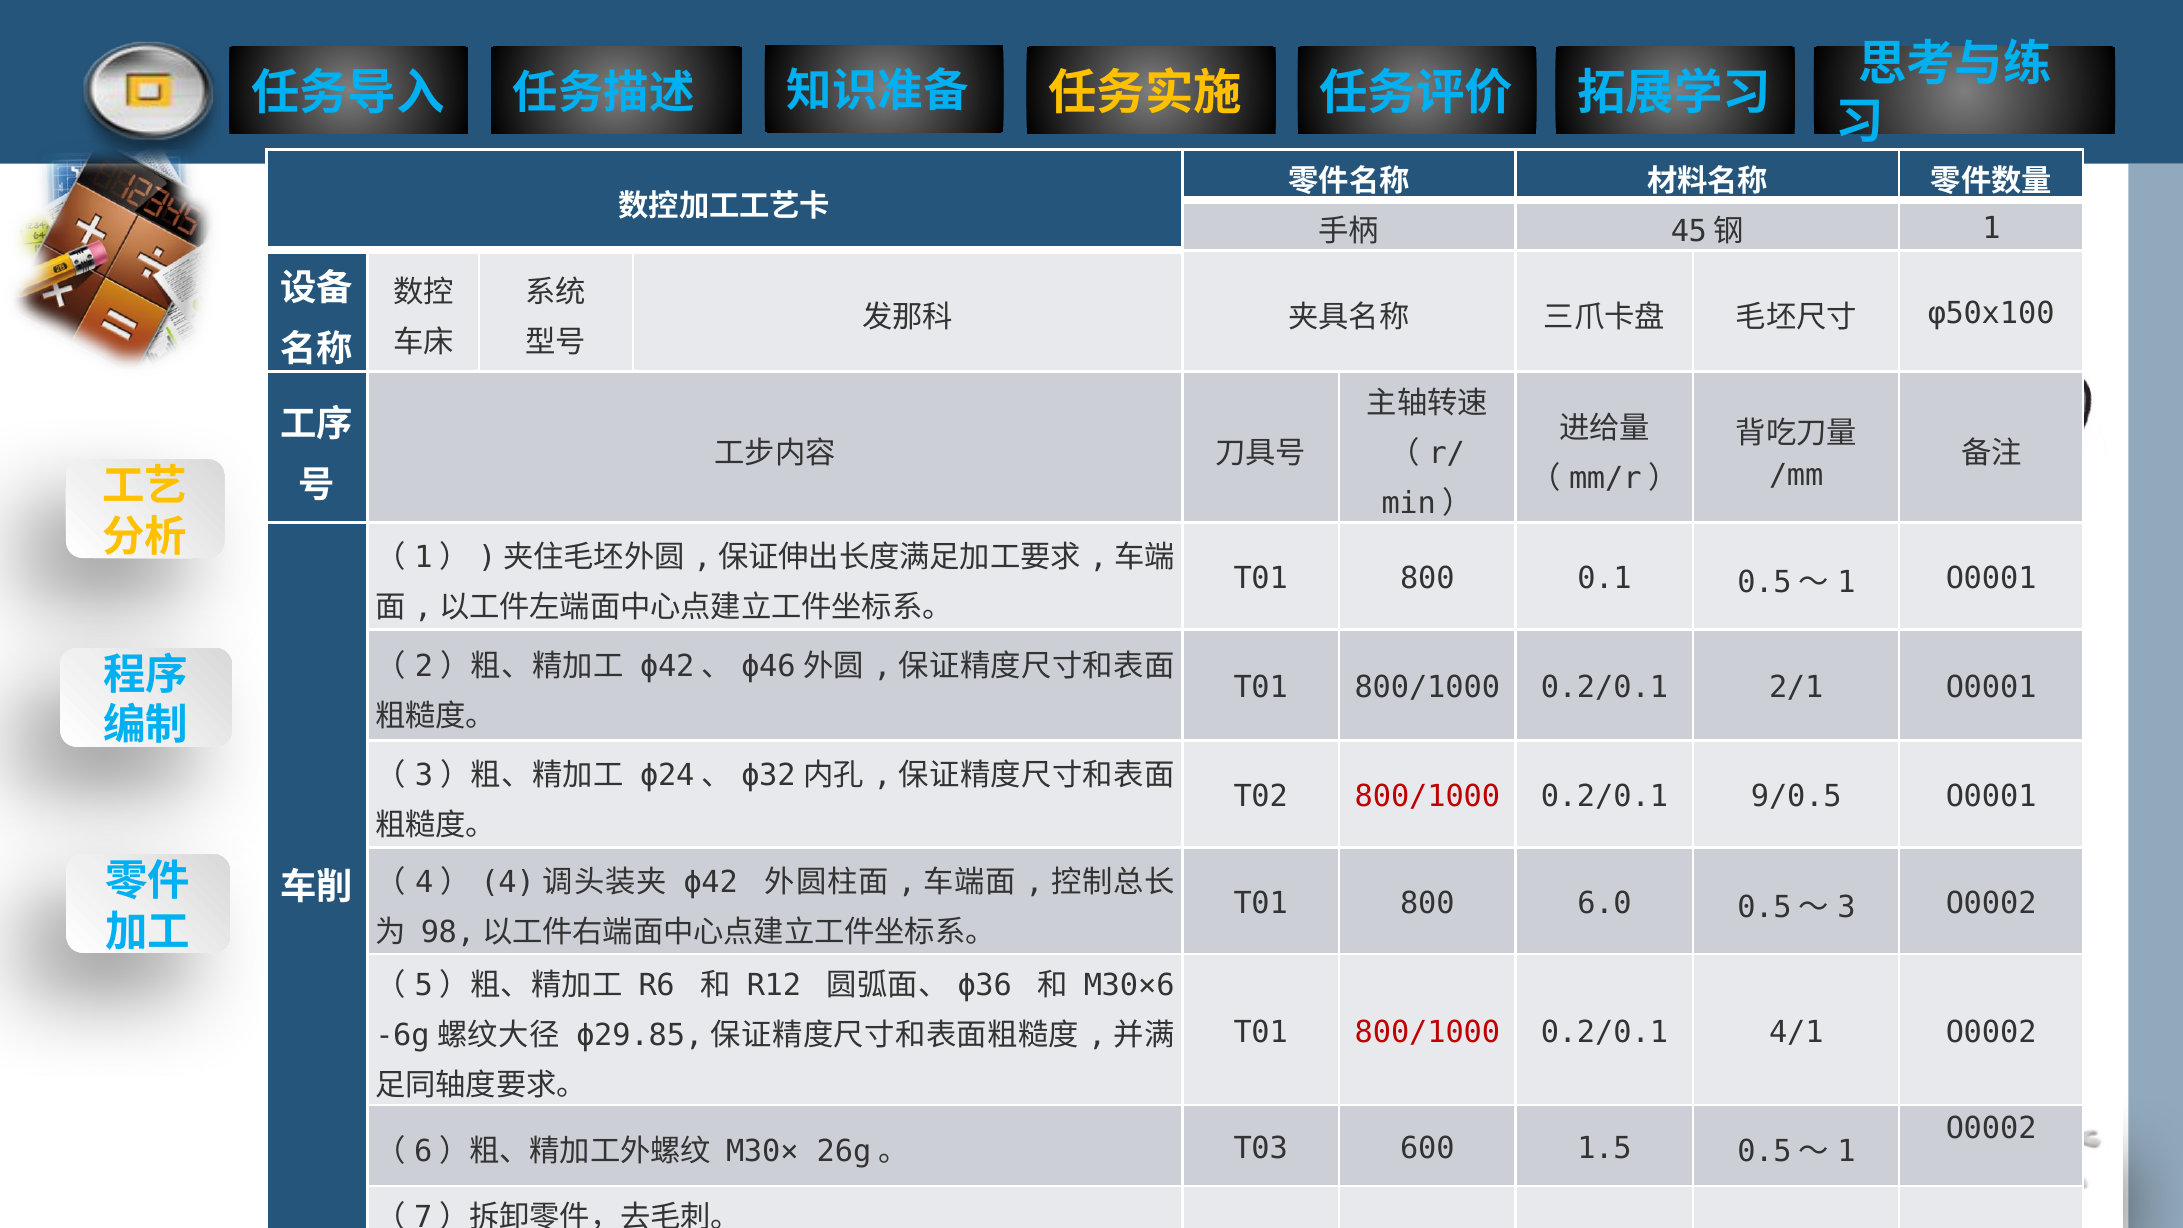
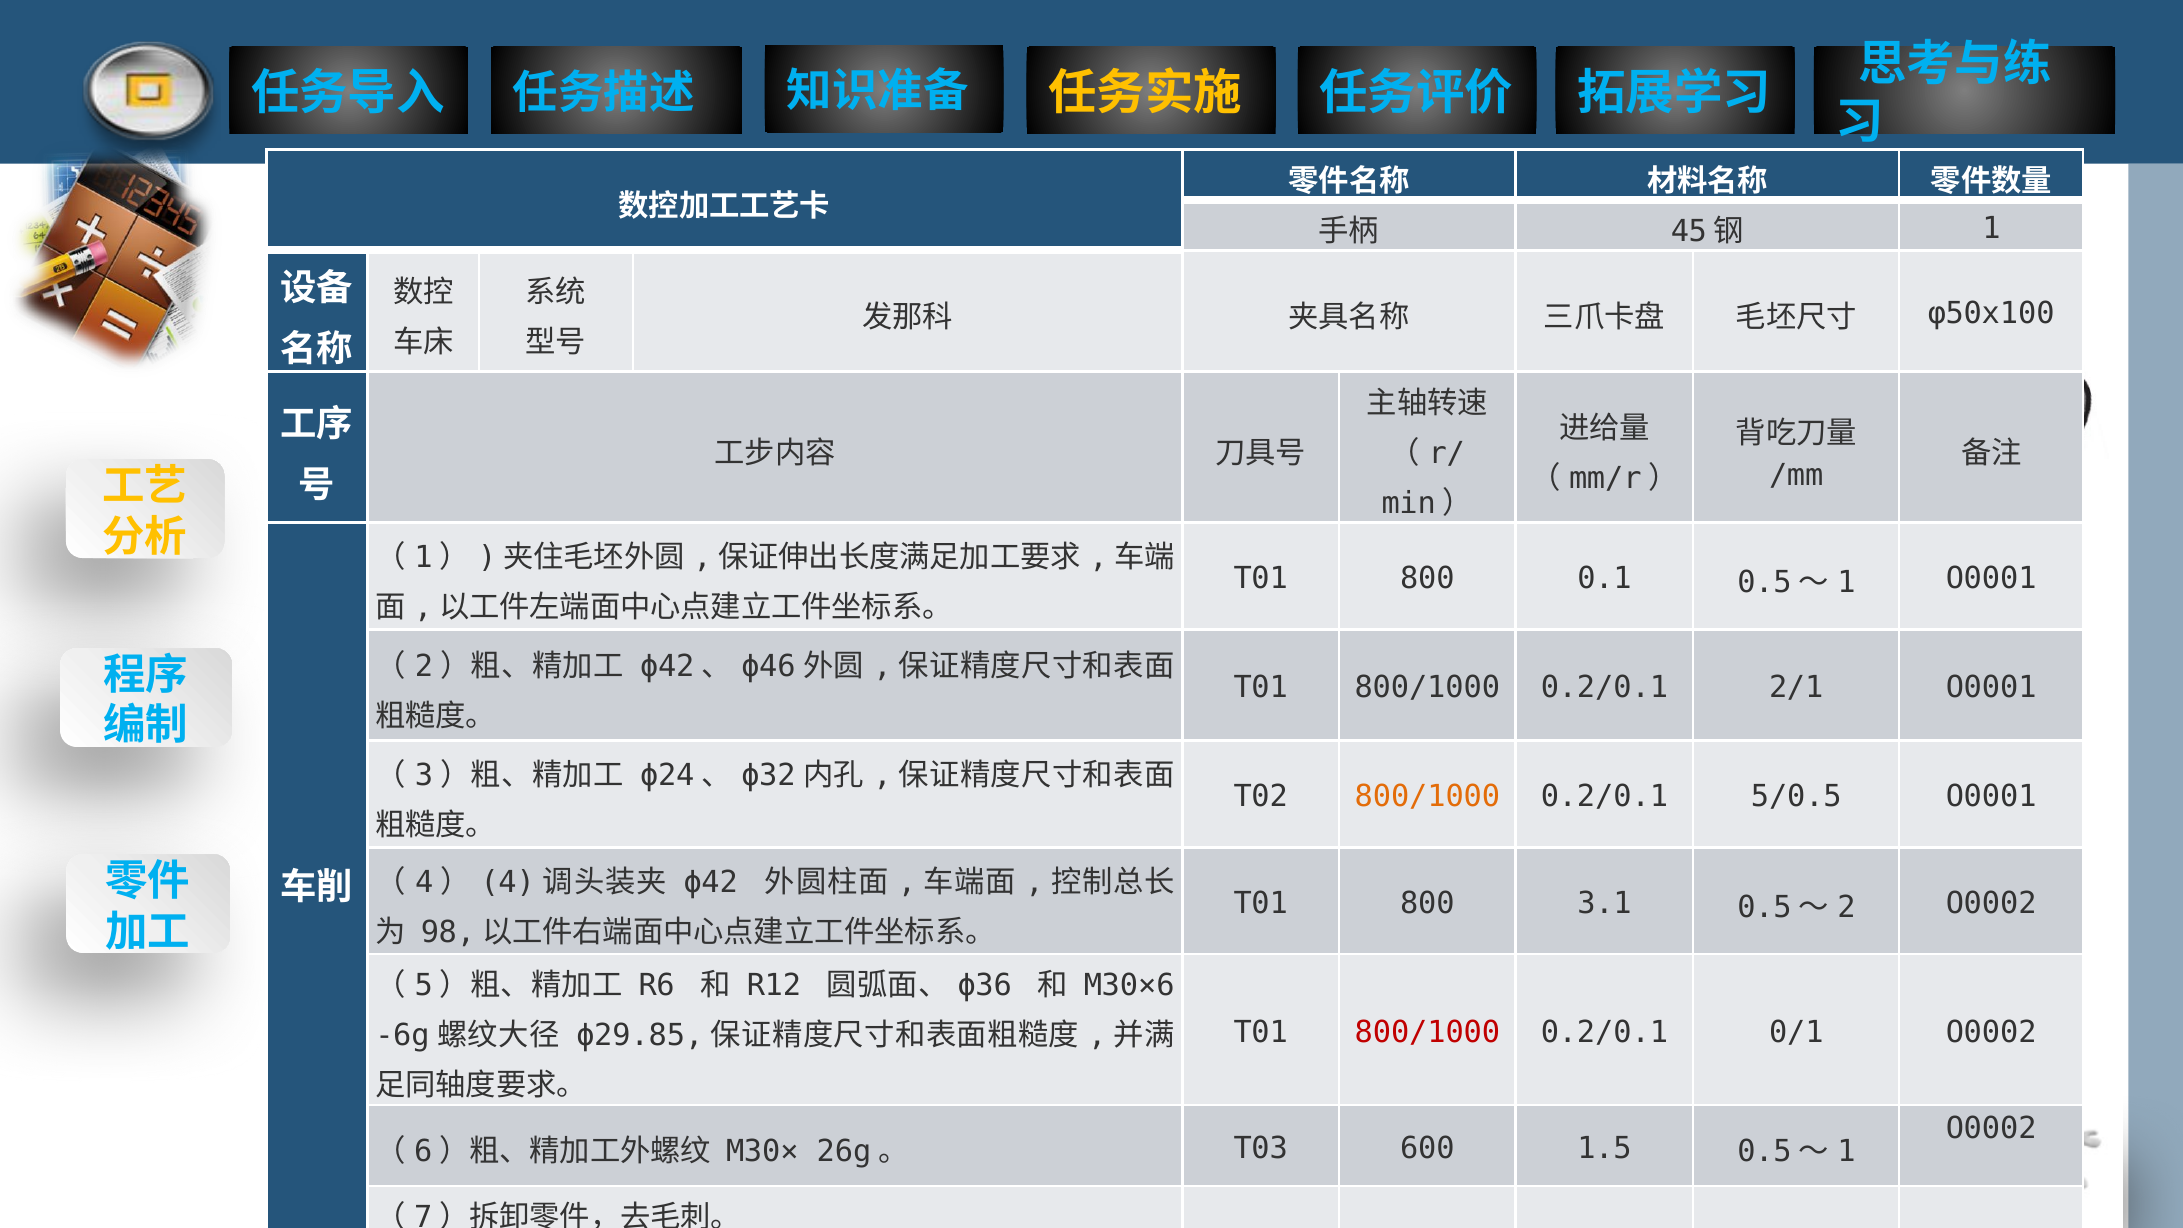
800/1000 at (1427, 797) colour: red -> orange
9/0.5: 9/0.5 -> 5/0.5
6.0: 6.0 -> 3.1
3: 3 -> 2
4/1: 4/1 -> 0/1
